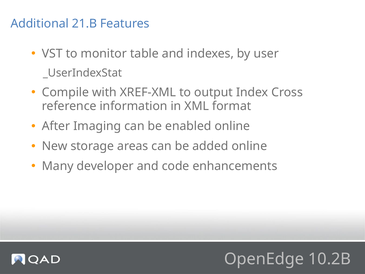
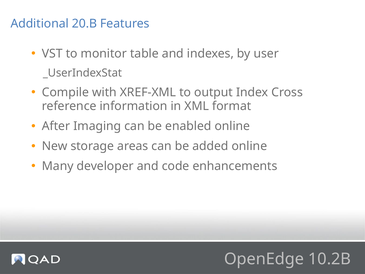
21.B: 21.B -> 20.B
